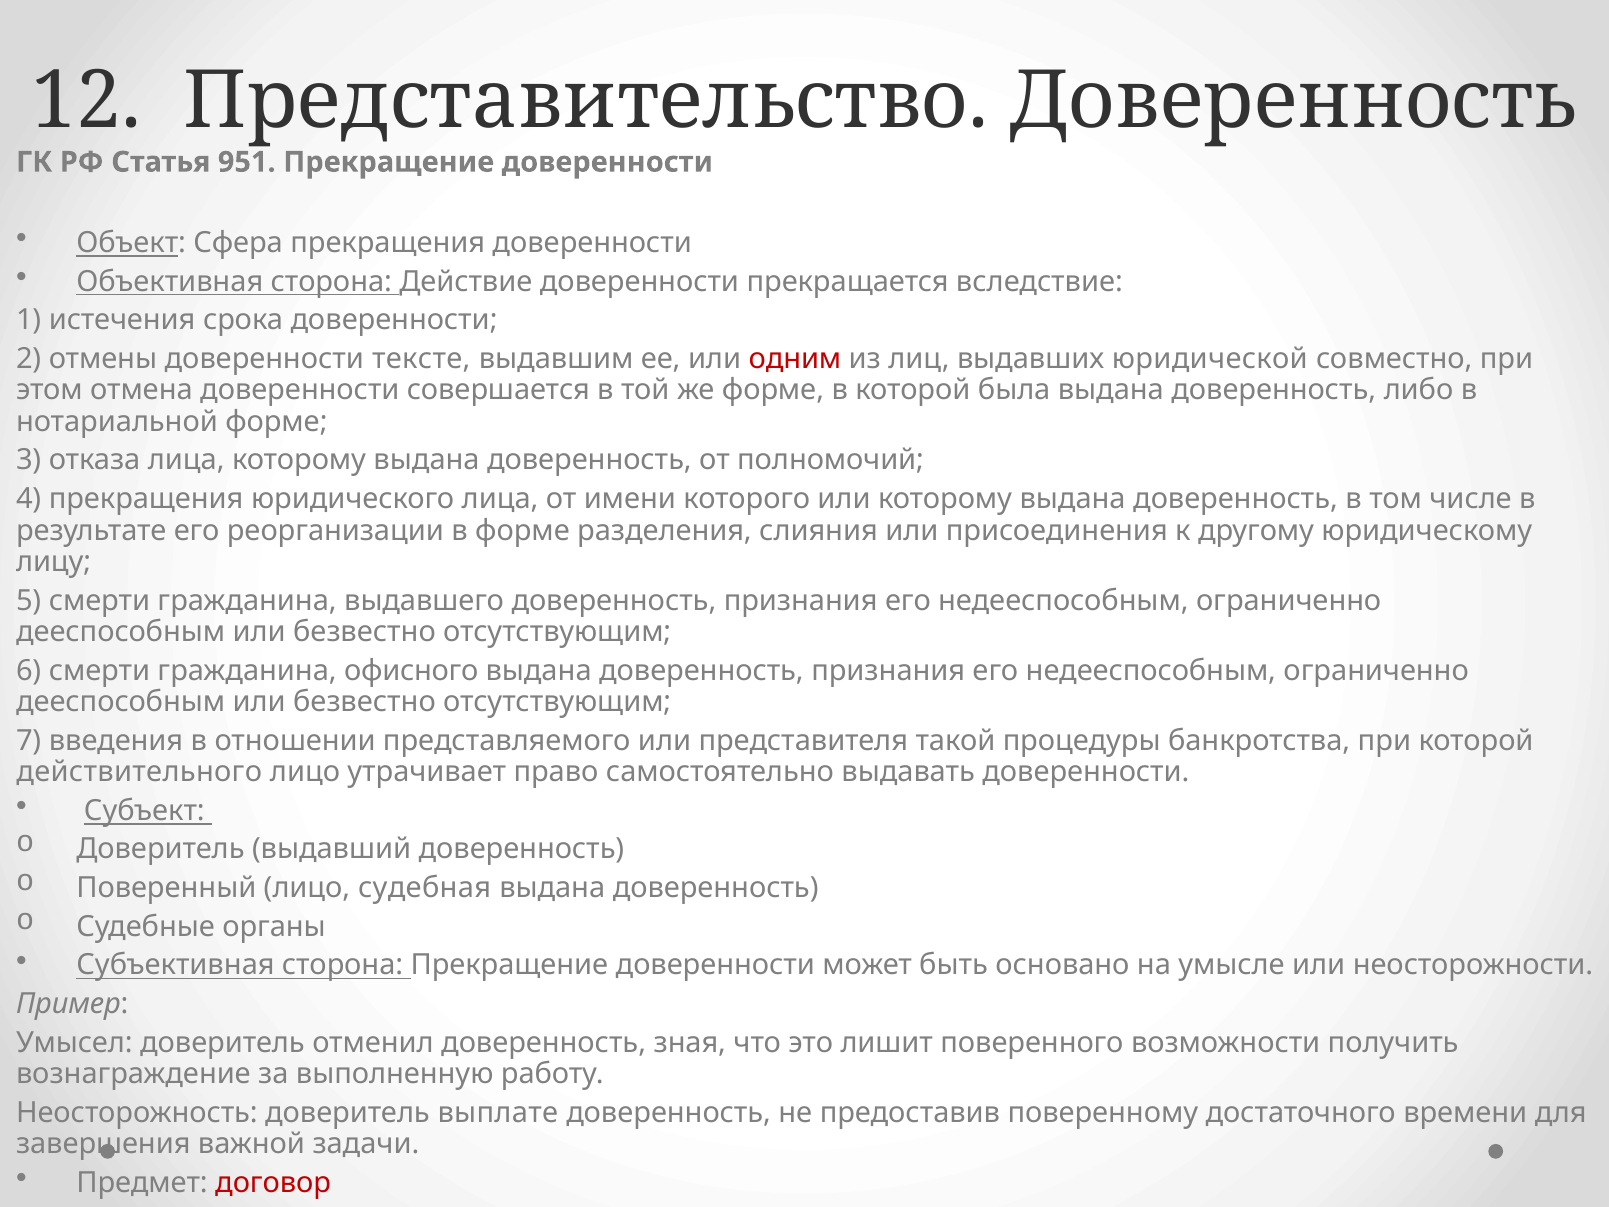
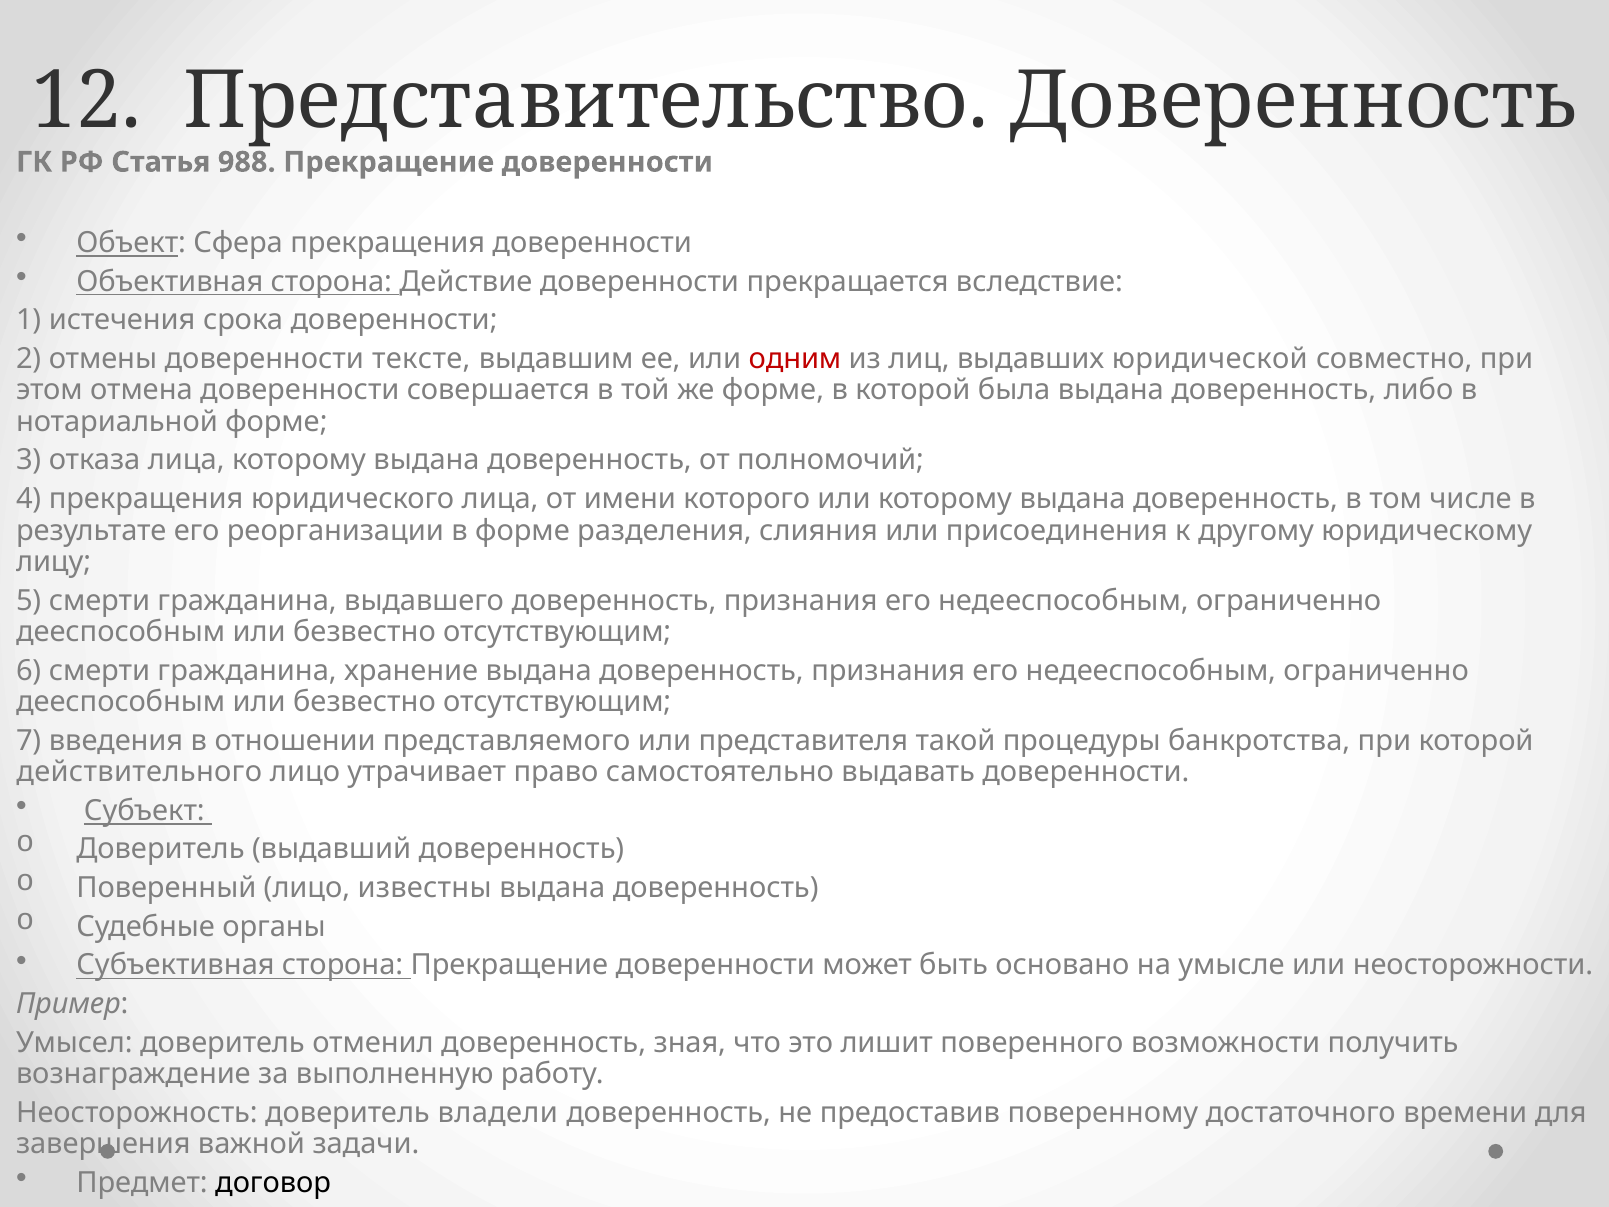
951: 951 -> 988
офисного: офисного -> хранение
судебная: судебная -> известны
выплате: выплате -> владели
договор colour: red -> black
